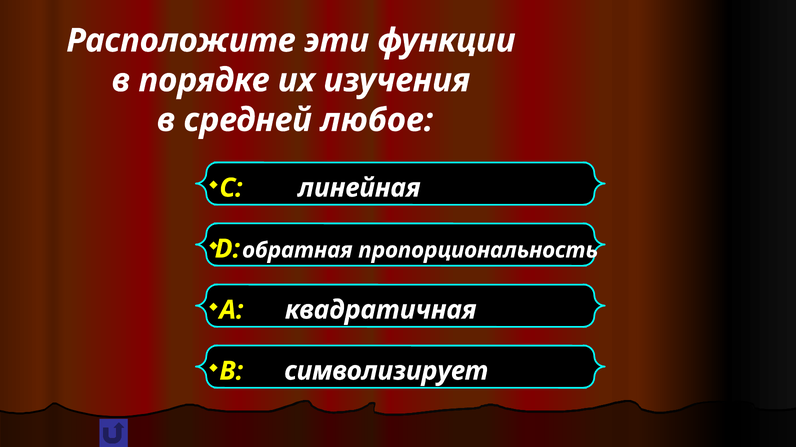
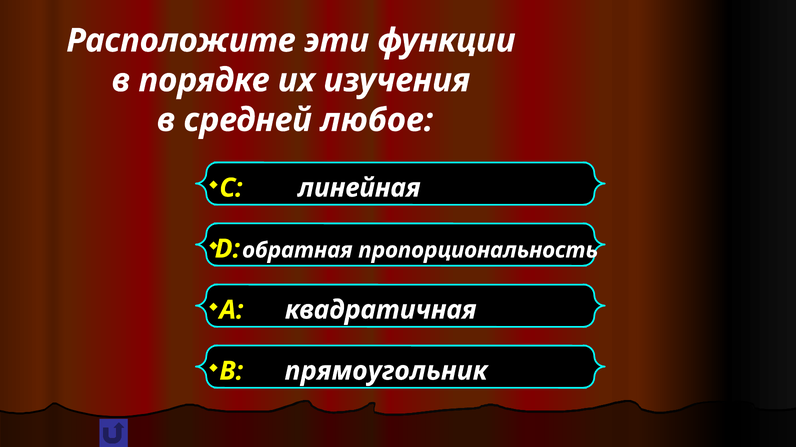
символизирует: символизирует -> прямоугольник
